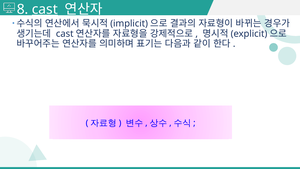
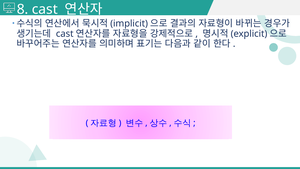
cast at (45, 9) underline: present -> none
